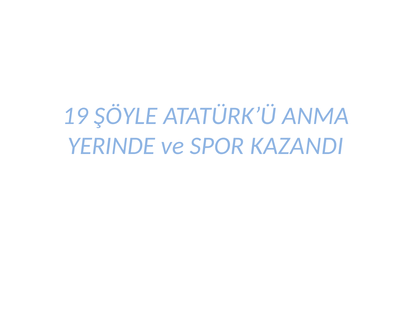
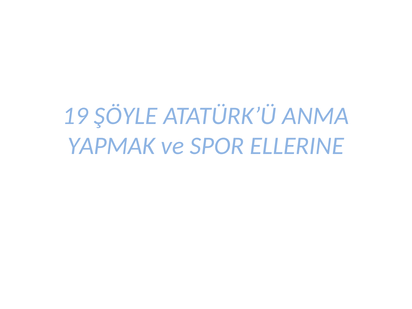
YERINDE: YERINDE -> YAPMAK
KAZANDI: KAZANDI -> ELLERINE
